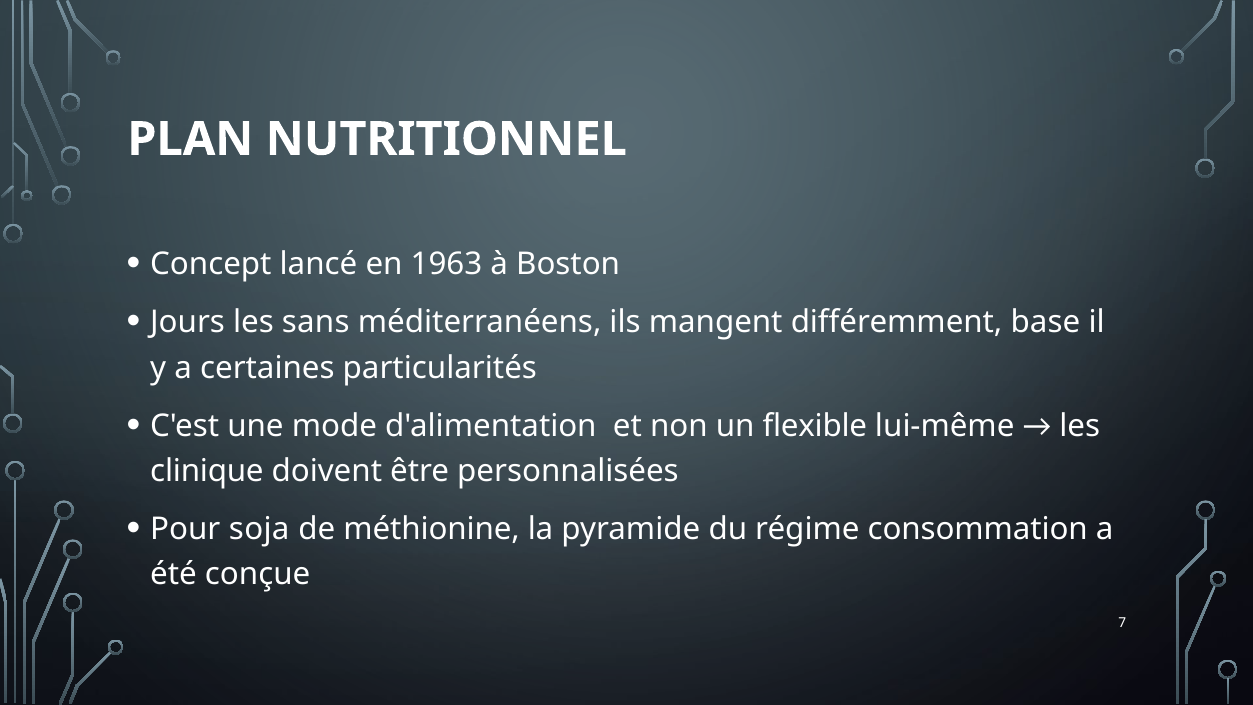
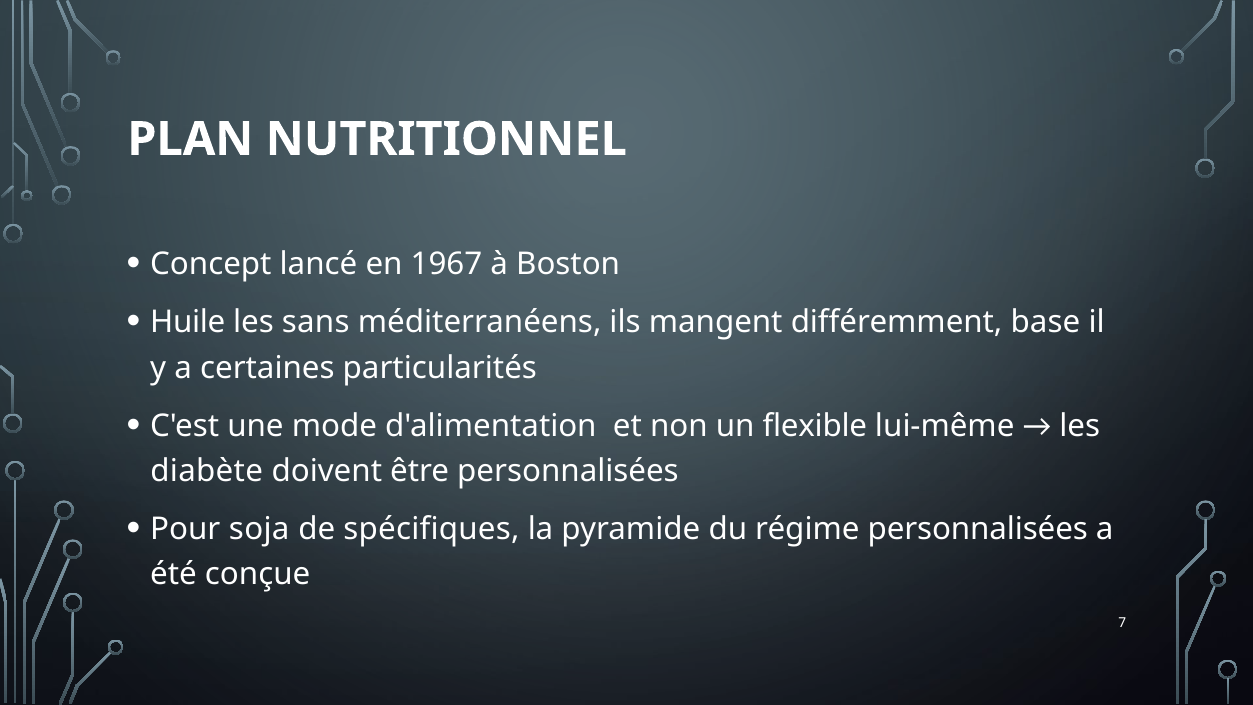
1963: 1963 -> 1967
Jours: Jours -> Huile
clinique: clinique -> diabète
méthionine: méthionine -> spécifiques
régime consommation: consommation -> personnalisées
